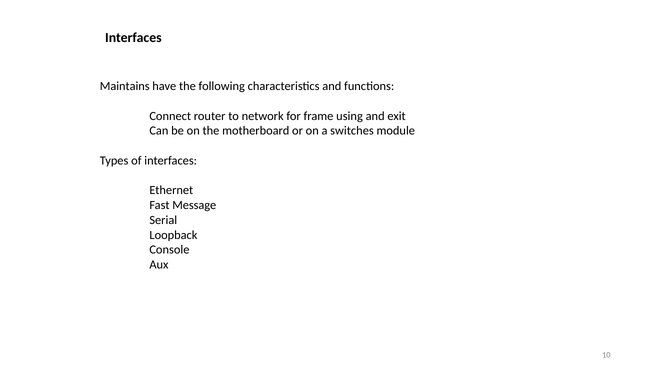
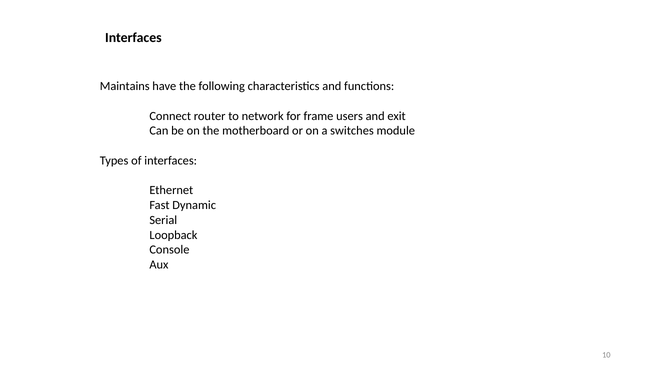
using: using -> users
Message: Message -> Dynamic
